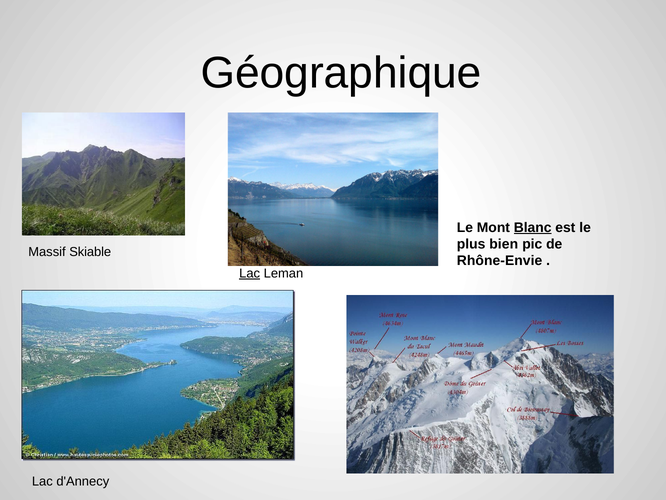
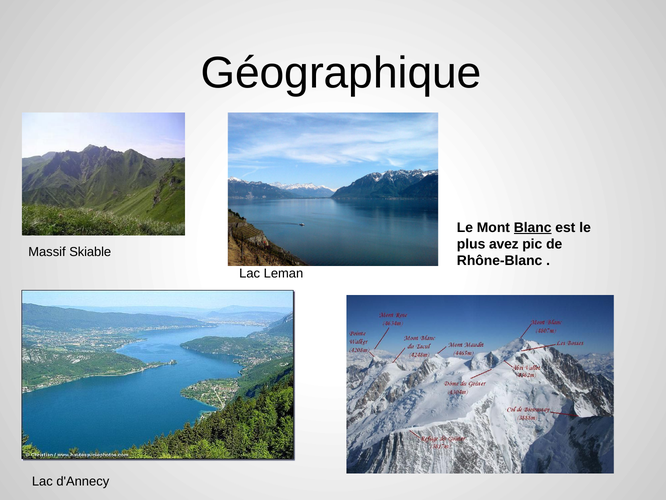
bien: bien -> avez
Rhône-Envie: Rhône-Envie -> Rhône-Blanc
Lac at (250, 273) underline: present -> none
